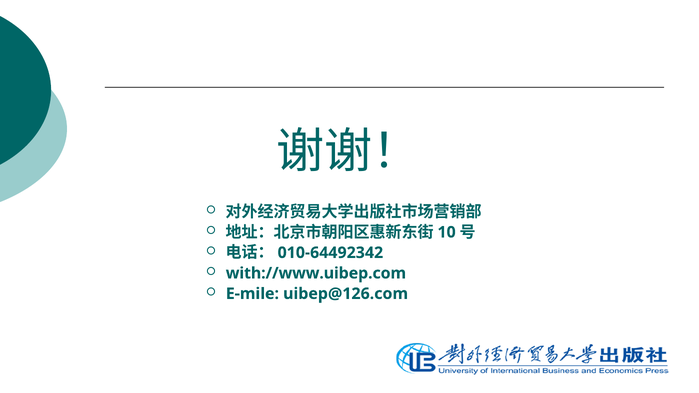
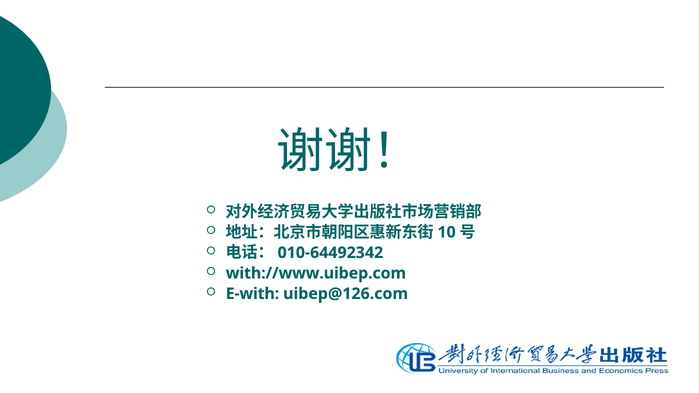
E-mile: E-mile -> E-with
